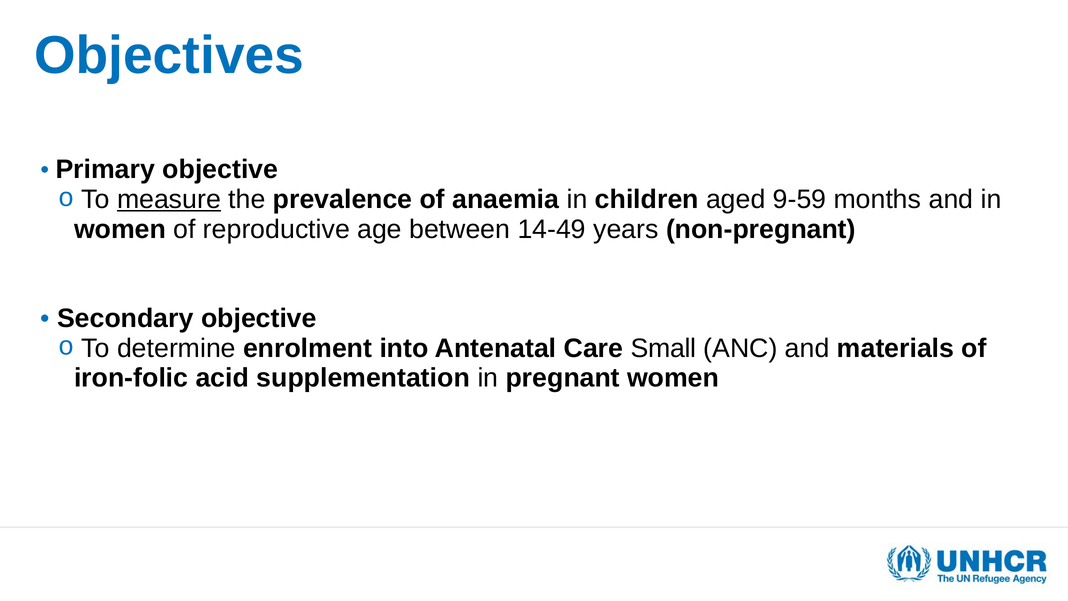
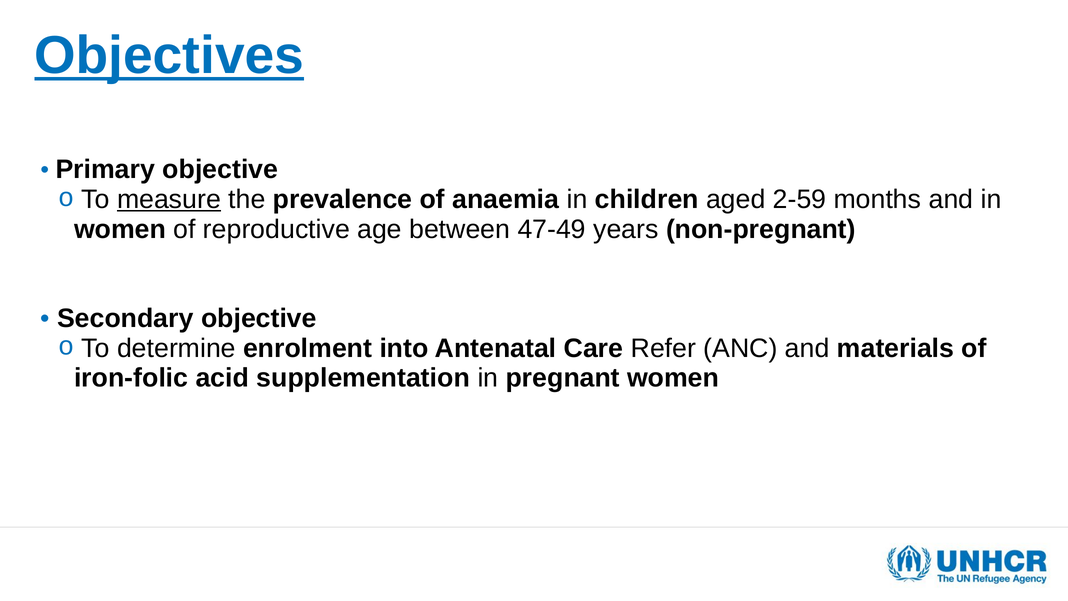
Objectives underline: none -> present
9-59: 9-59 -> 2-59
14-49: 14-49 -> 47-49
Small: Small -> Refer
